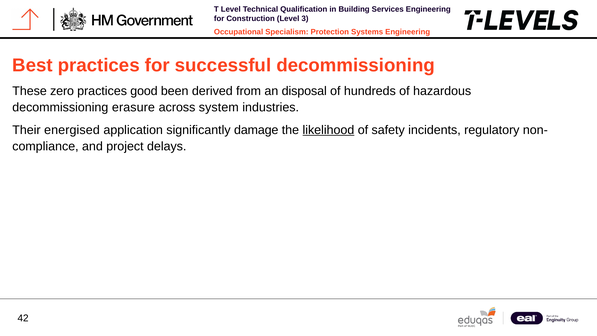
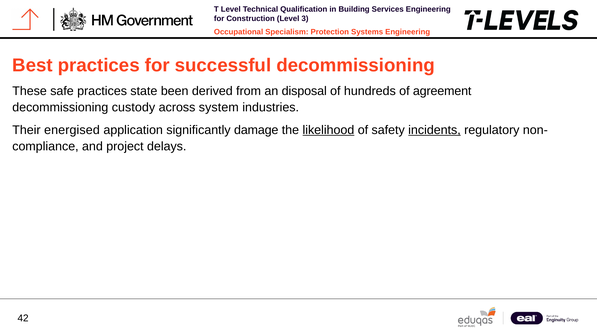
zero: zero -> safe
good: good -> state
hazardous: hazardous -> agreement
erasure: erasure -> custody
incidents underline: none -> present
